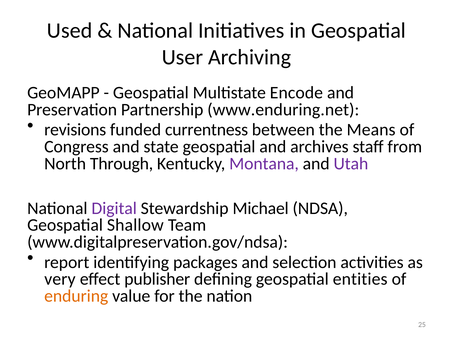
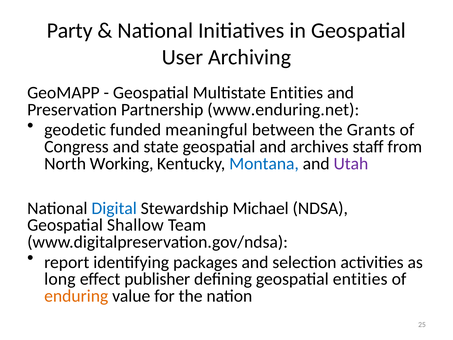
Used: Used -> Party
Multistate Encode: Encode -> Entities
revisions: revisions -> geodetic
currentness: currentness -> meaningful
Means: Means -> Grants
Through: Through -> Working
Montana colour: purple -> blue
Digital colour: purple -> blue
very: very -> long
